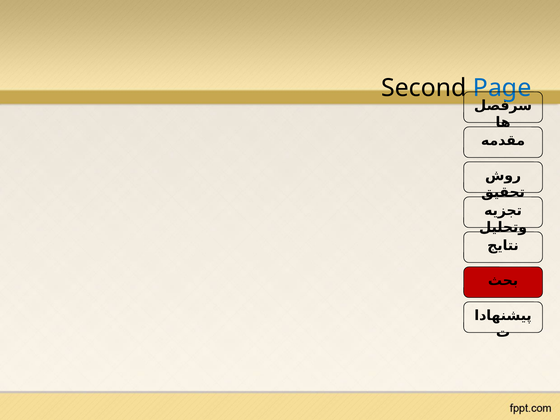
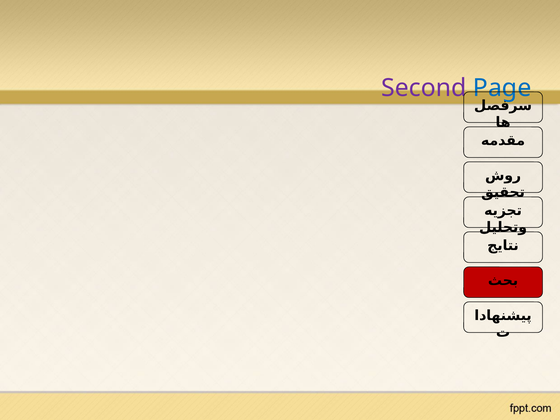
Second colour: black -> purple
